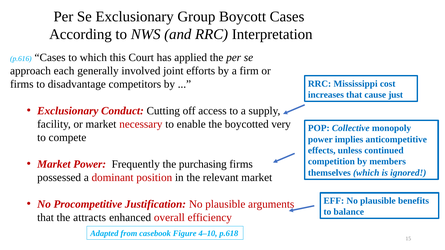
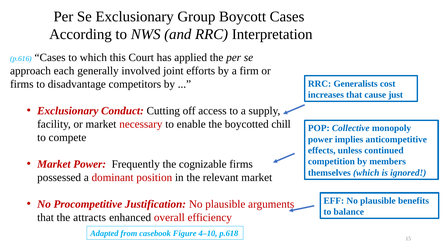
Mississippi: Mississippi -> Generalists
very: very -> chill
purchasing: purchasing -> cognizable
